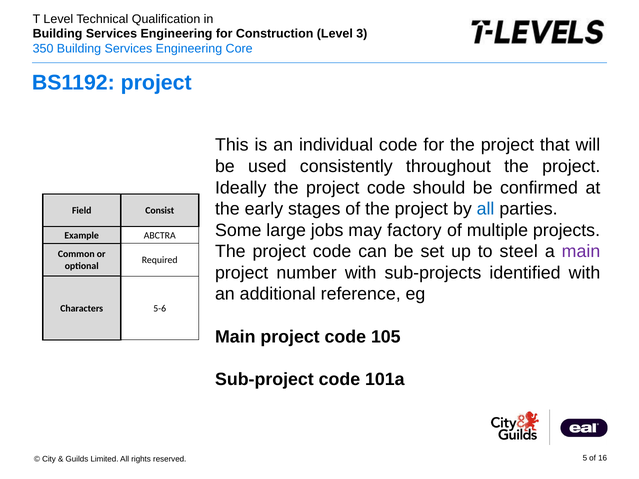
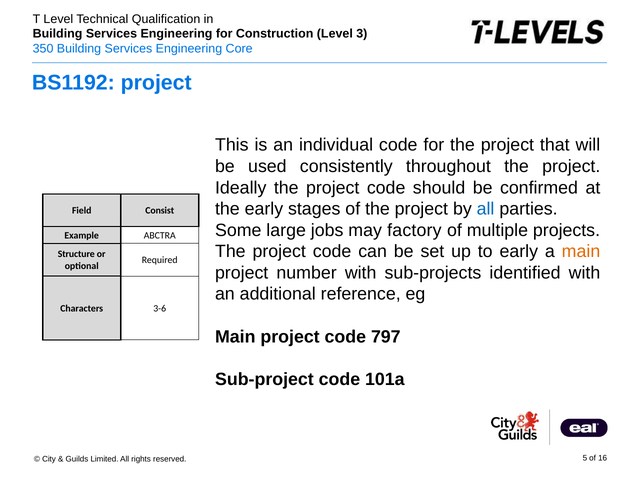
to steel: steel -> early
main at (581, 252) colour: purple -> orange
Common: Common -> Structure
5-6: 5-6 -> 3-6
105: 105 -> 797
